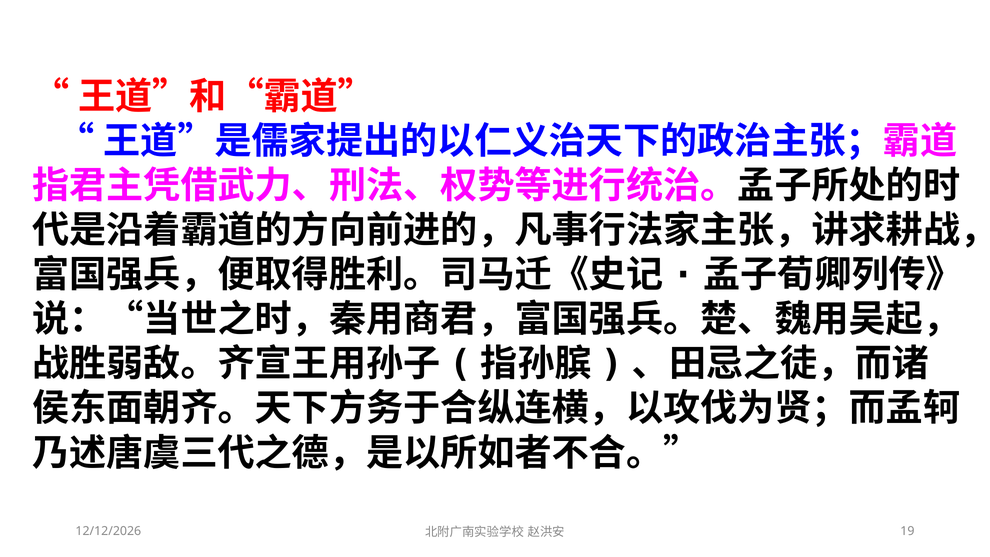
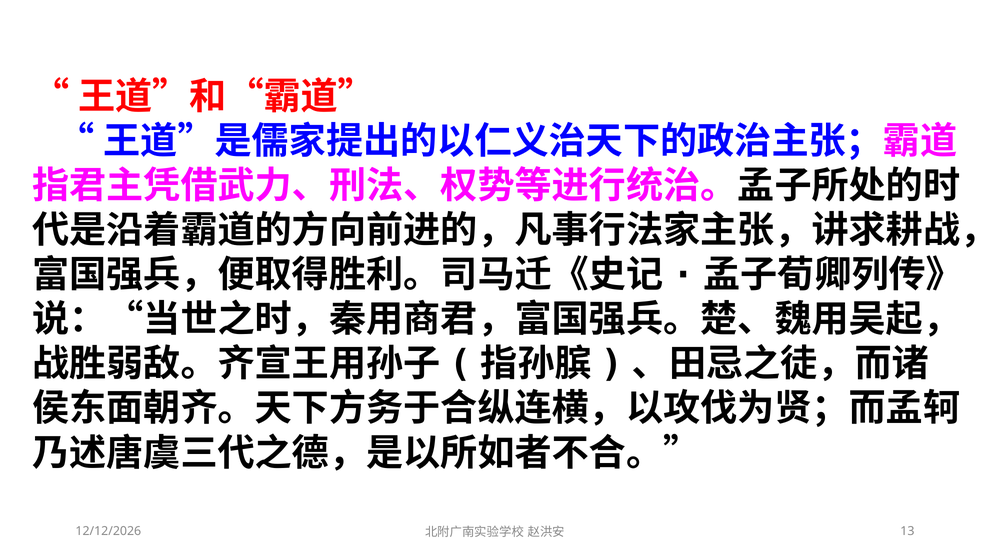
19: 19 -> 13
